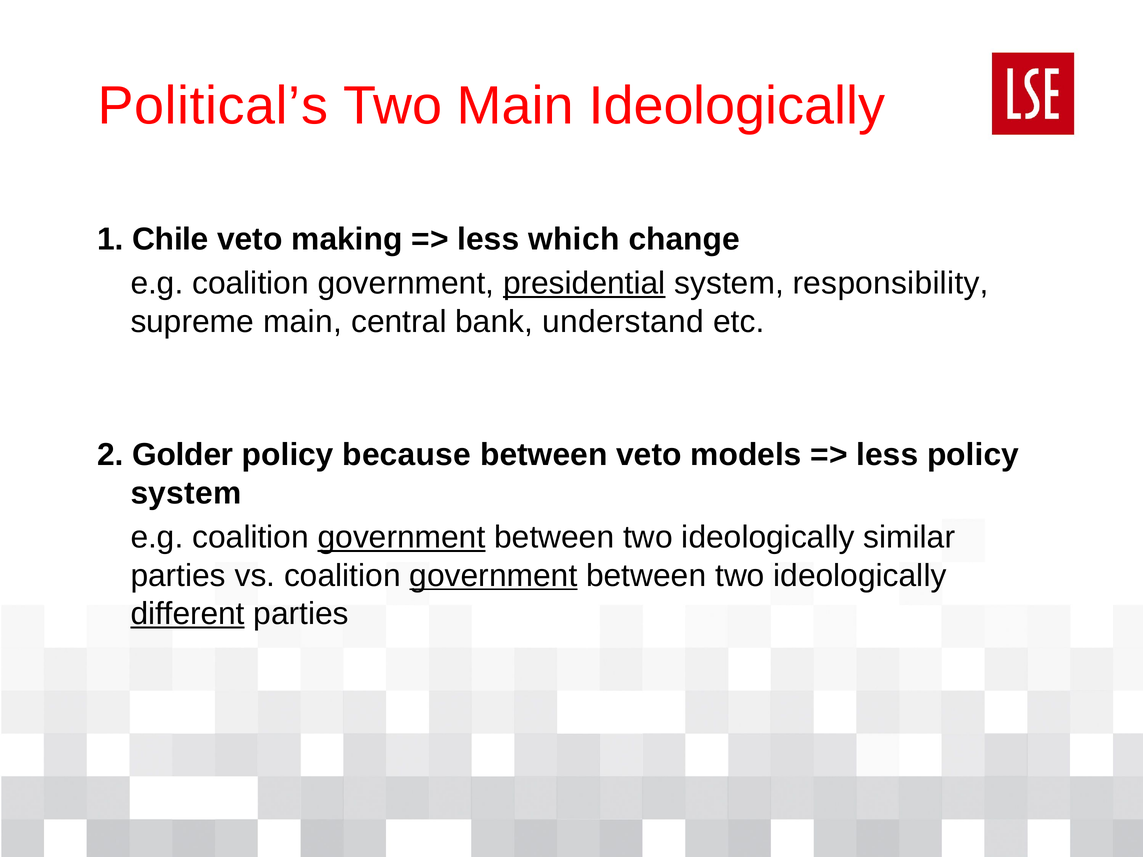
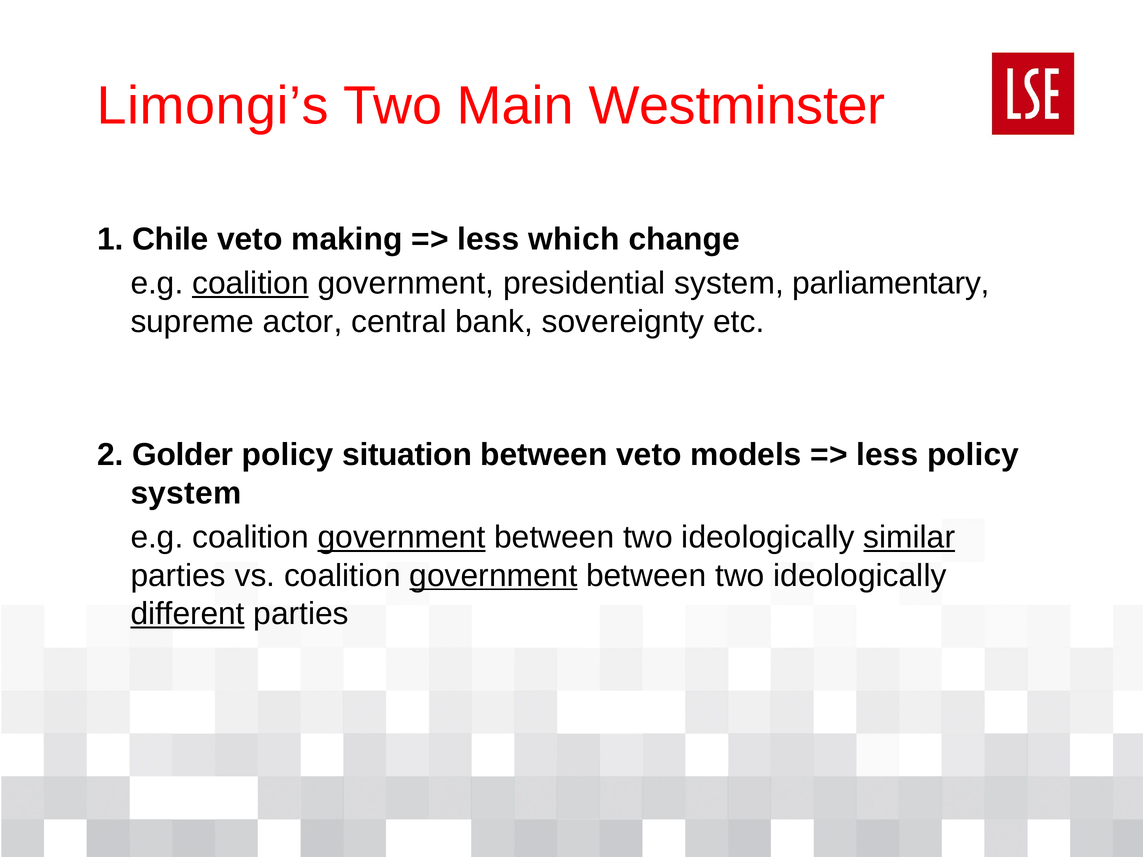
Political’s: Political’s -> Limongi’s
Main Ideologically: Ideologically -> Westminster
coalition at (250, 284) underline: none -> present
presidential underline: present -> none
responsibility: responsibility -> parliamentary
supreme main: main -> actor
understand: understand -> sovereignty
because: because -> situation
similar underline: none -> present
